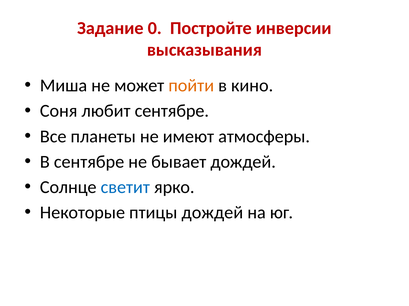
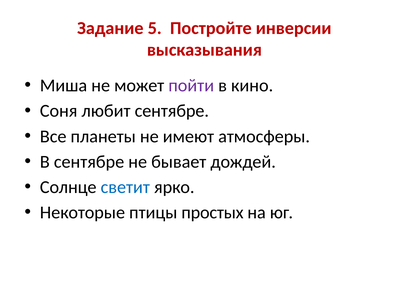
0: 0 -> 5
пойти colour: orange -> purple
птицы дождей: дождей -> простых
